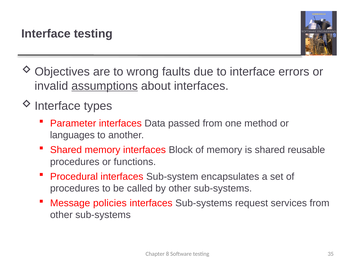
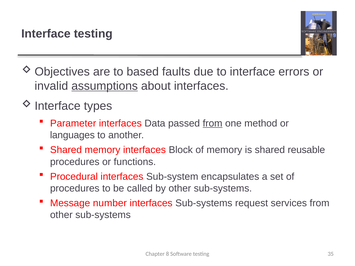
wrong: wrong -> based
from at (213, 123) underline: none -> present
policies: policies -> number
